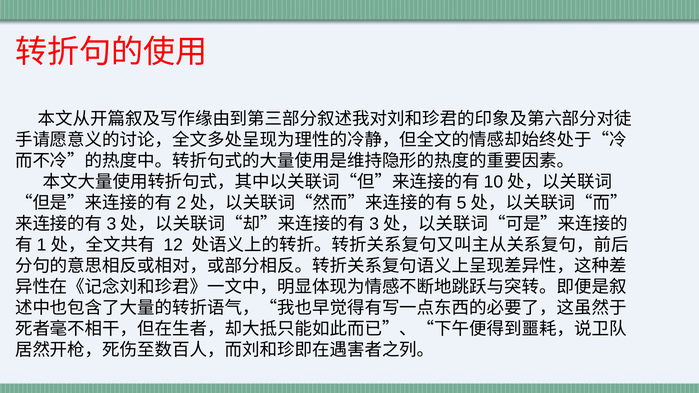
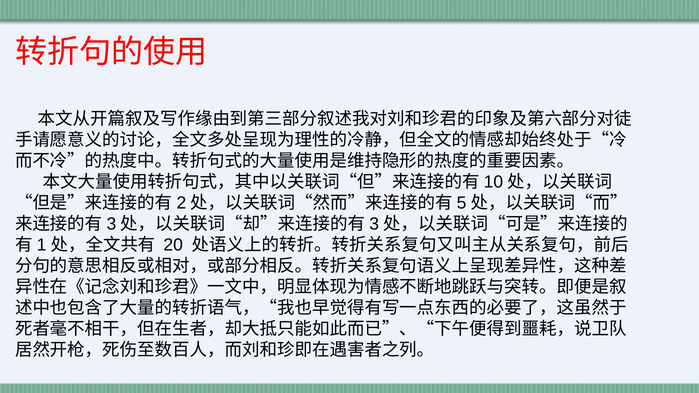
12: 12 -> 20
